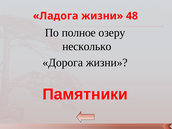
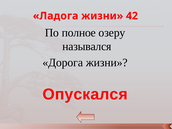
48: 48 -> 42
несколько: несколько -> назывался
Памятники: Памятники -> Опускался
